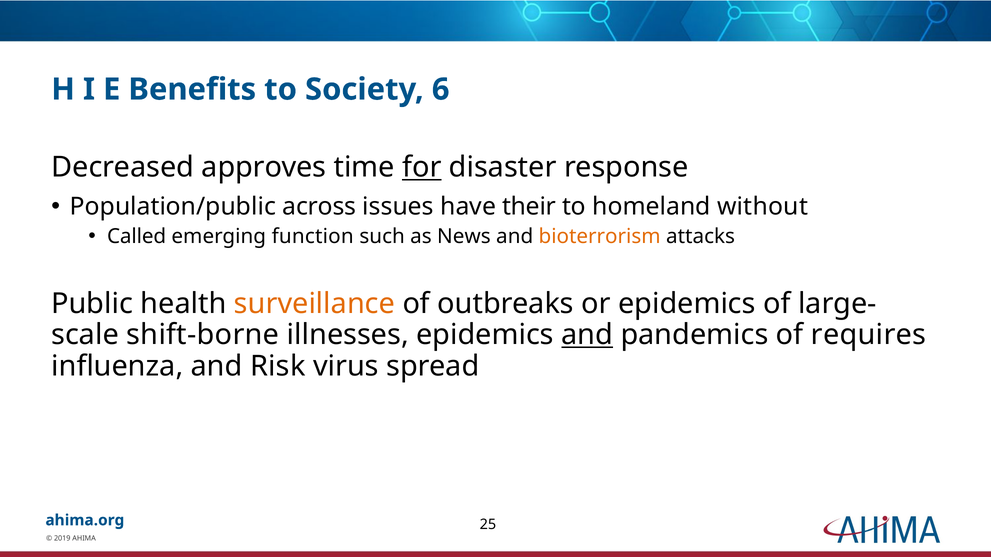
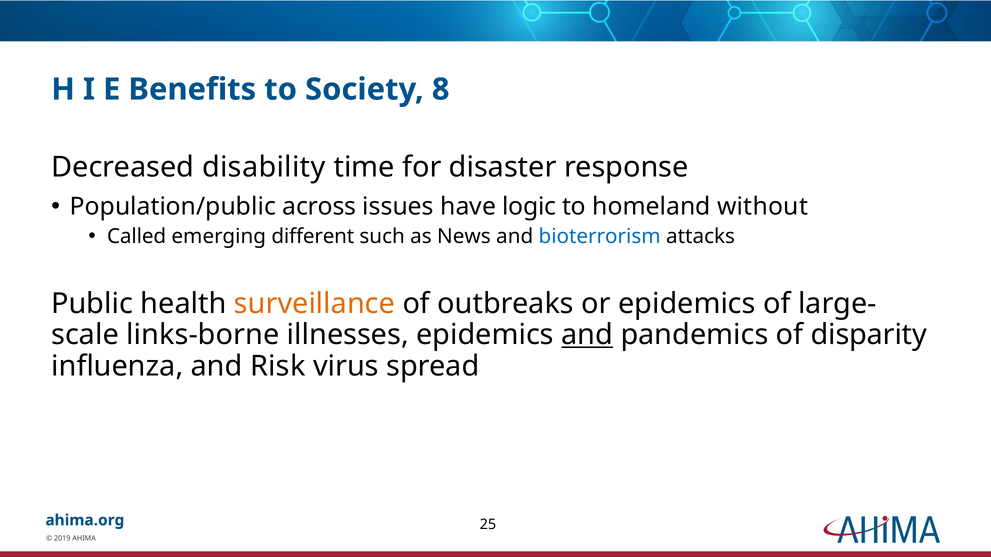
6: 6 -> 8
approves: approves -> disability
for underline: present -> none
their: their -> logic
function: function -> different
bioterrorism colour: orange -> blue
shift-borne: shift-borne -> links-borne
requires: requires -> disparity
